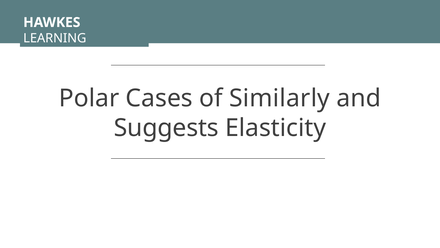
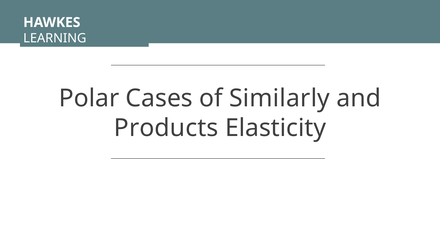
Suggests: Suggests -> Products
